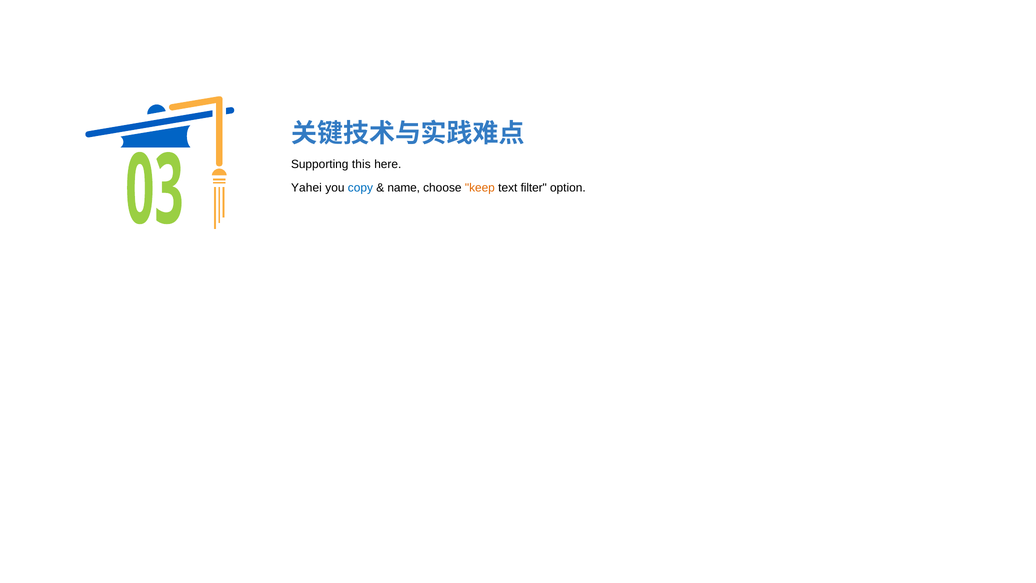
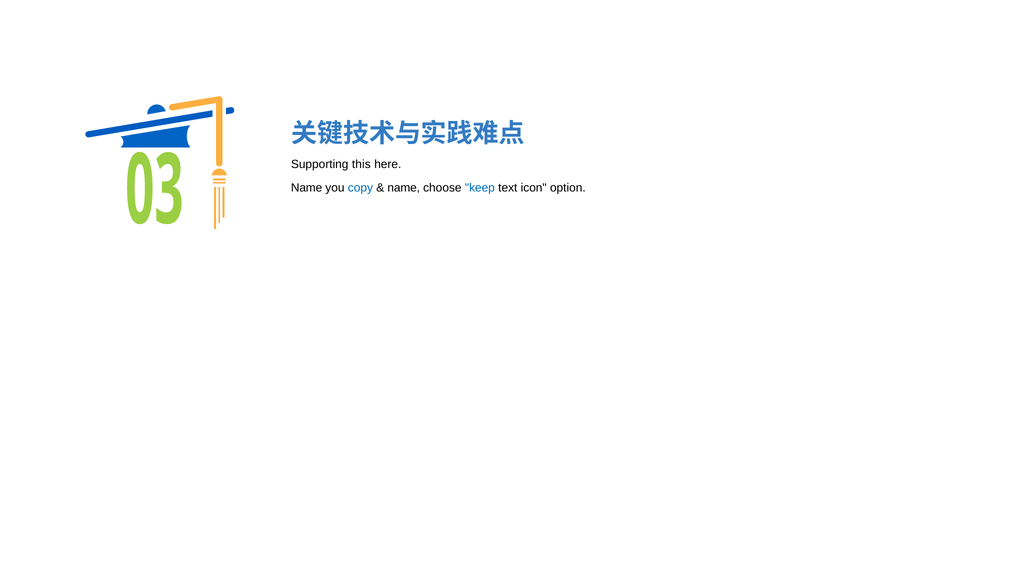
Yahei at (306, 188): Yahei -> Name
keep colour: orange -> blue
filter: filter -> icon
